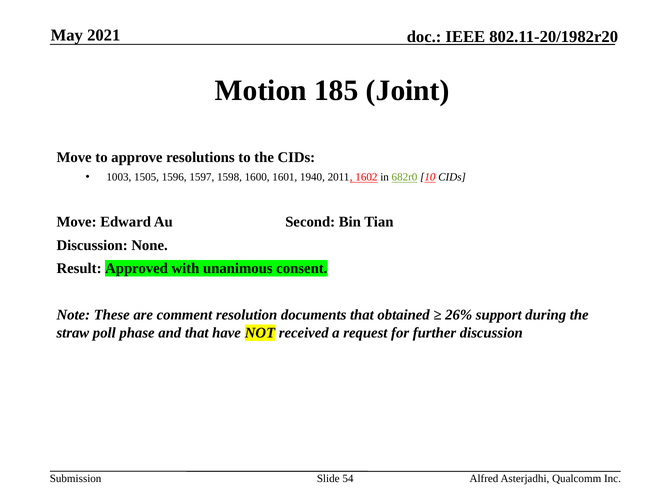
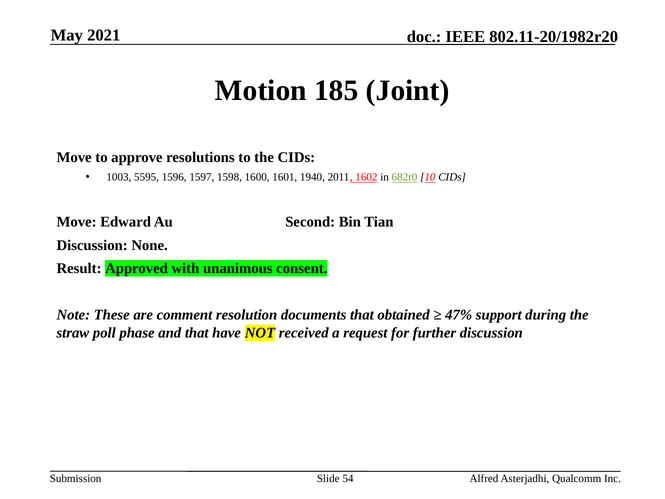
1505: 1505 -> 5595
26%: 26% -> 47%
